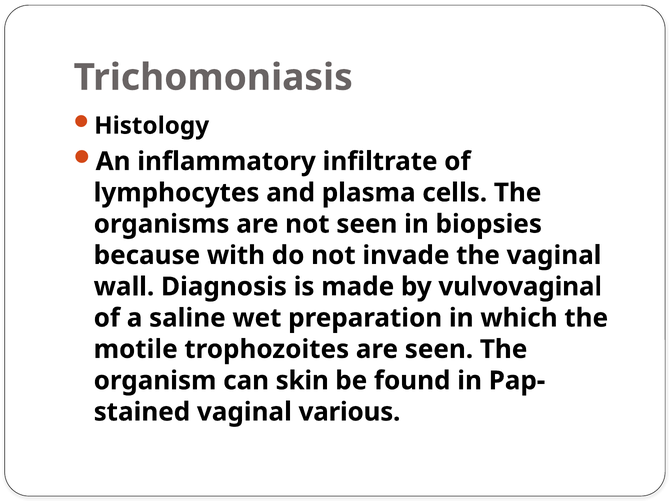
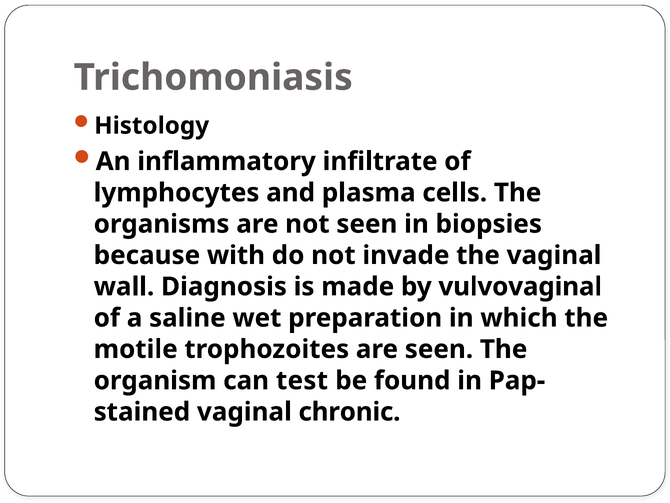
skin: skin -> test
various: various -> chronic
